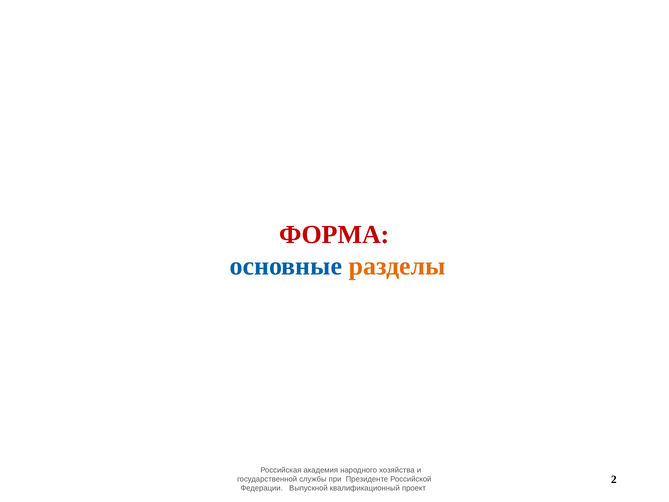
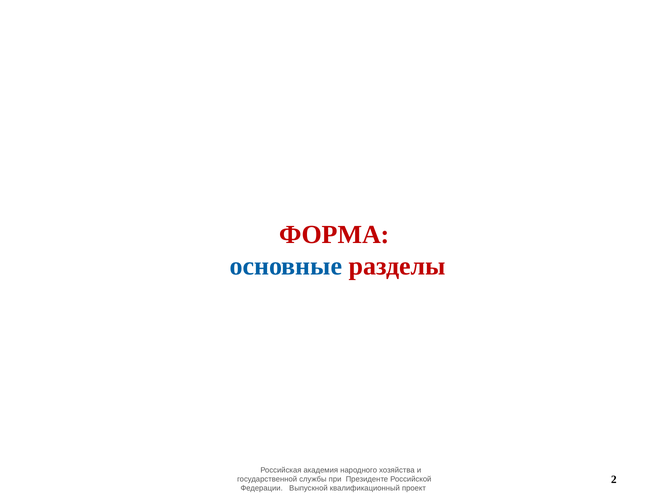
разделы colour: orange -> red
